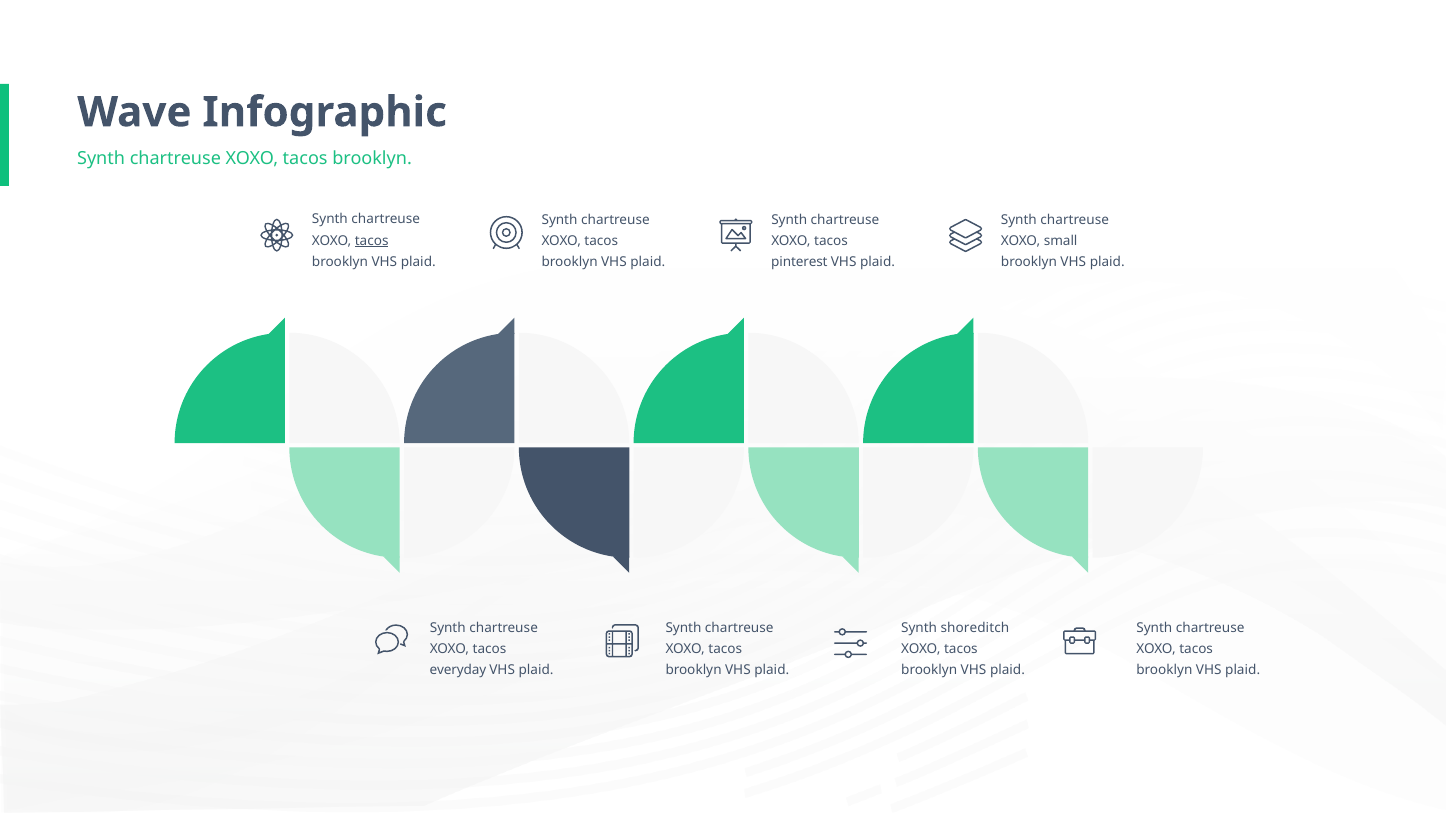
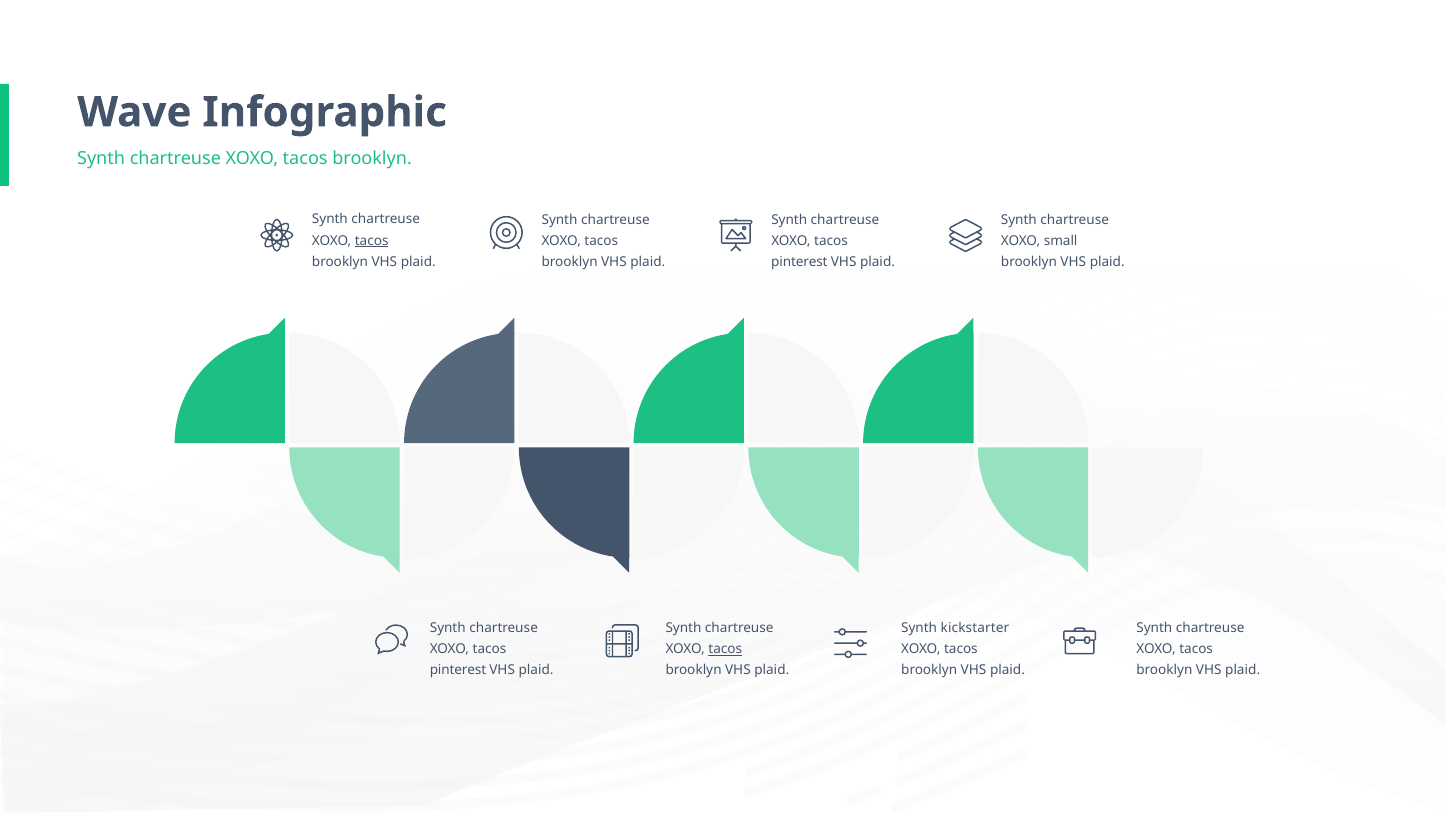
shoreditch: shoreditch -> kickstarter
tacos at (725, 649) underline: none -> present
everyday at (458, 671): everyday -> pinterest
